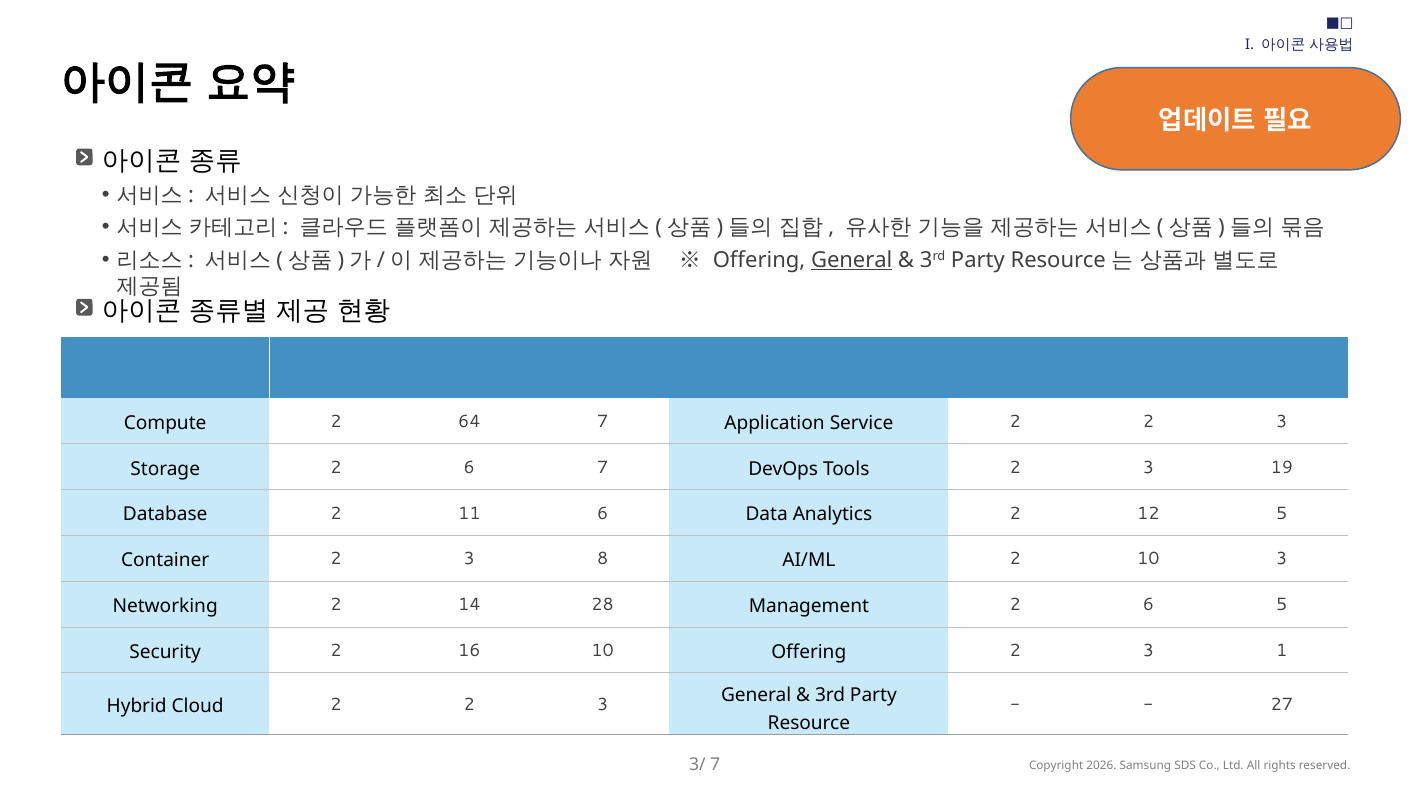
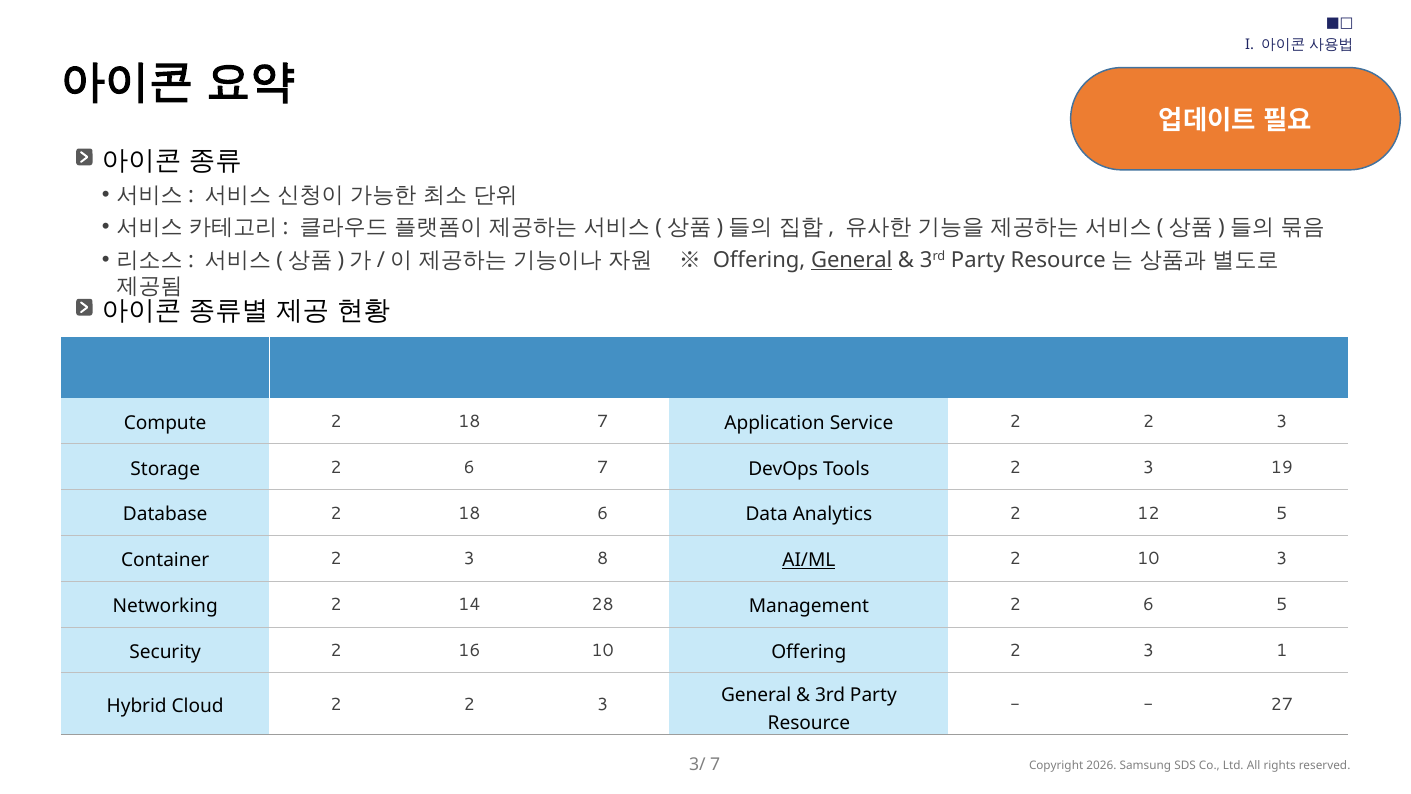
Compute 2 64: 64 -> 18
Database 2 11: 11 -> 18
AI/ML underline: none -> present
